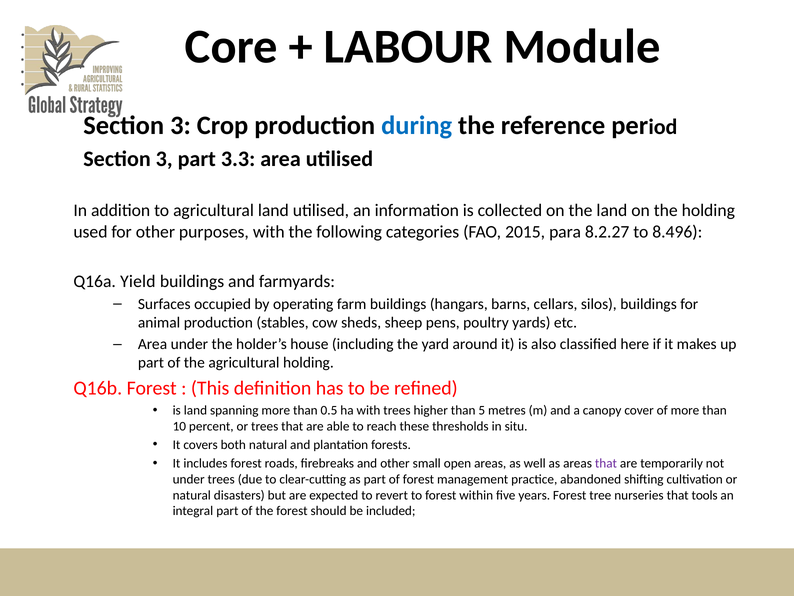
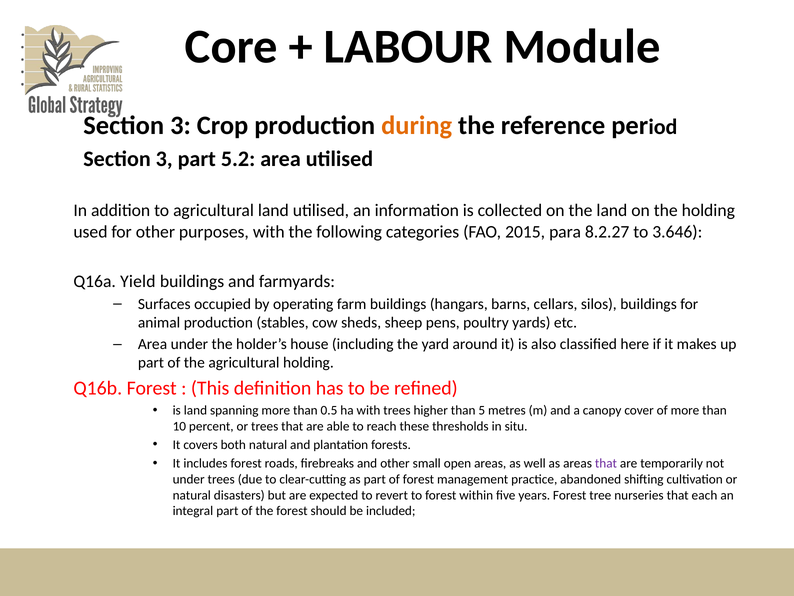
during colour: blue -> orange
3.3: 3.3 -> 5.2
8.496: 8.496 -> 3.646
tools: tools -> each
